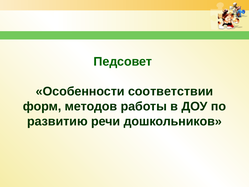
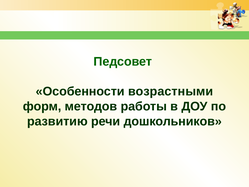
соответствии: соответствии -> возрастными
